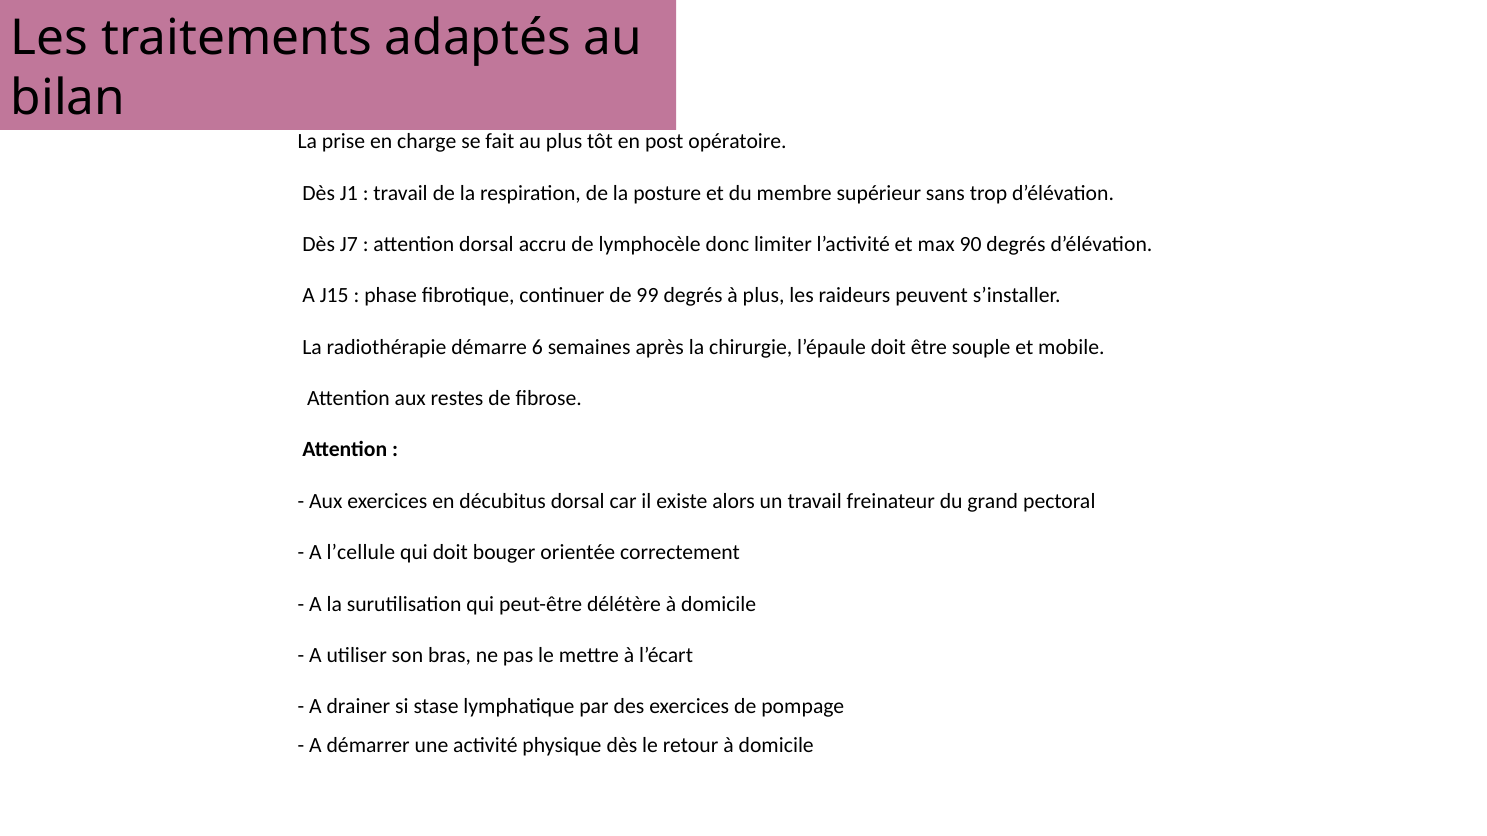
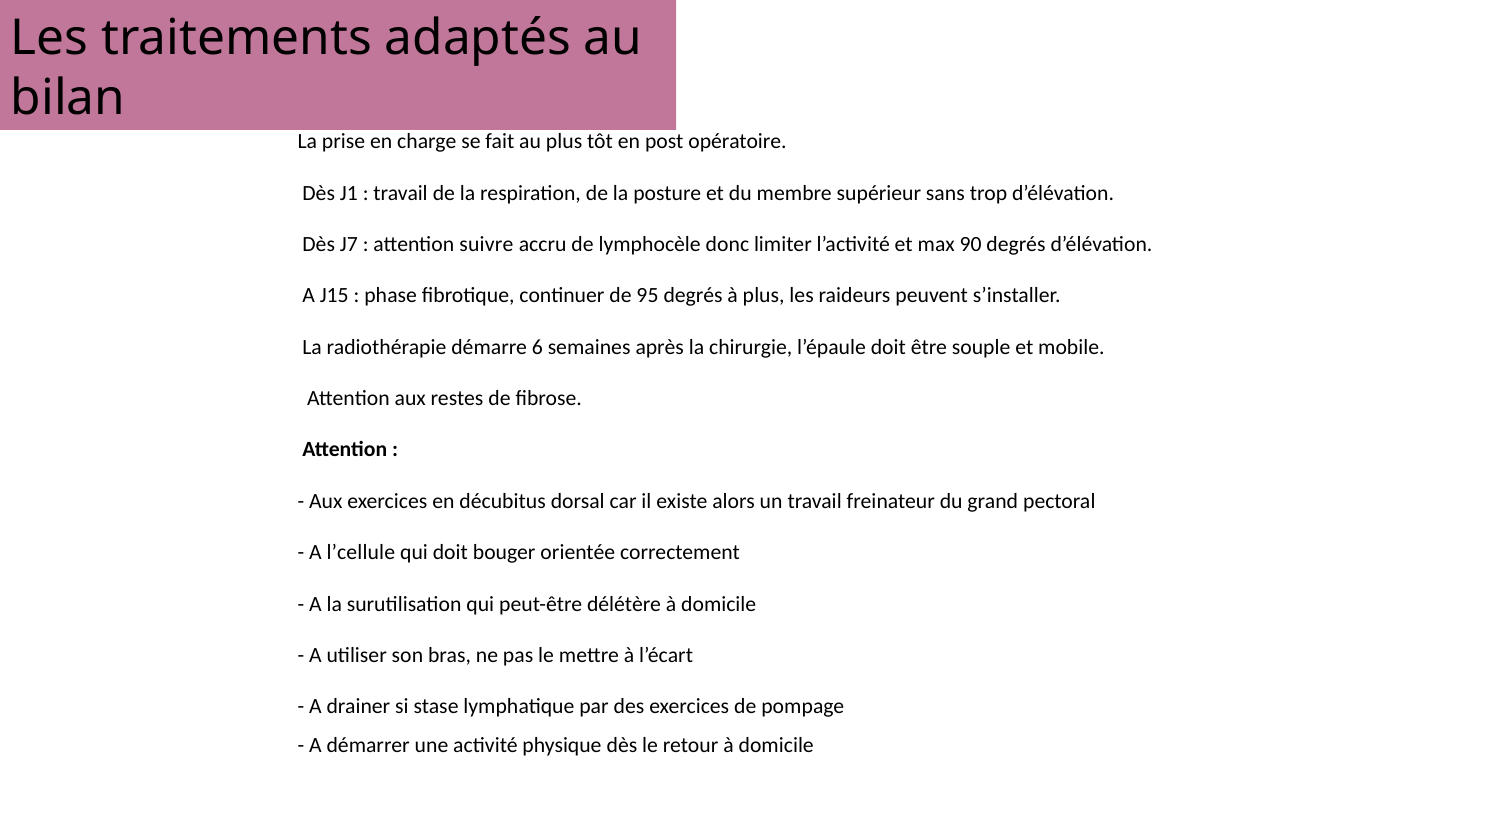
attention dorsal: dorsal -> suivre
99: 99 -> 95
